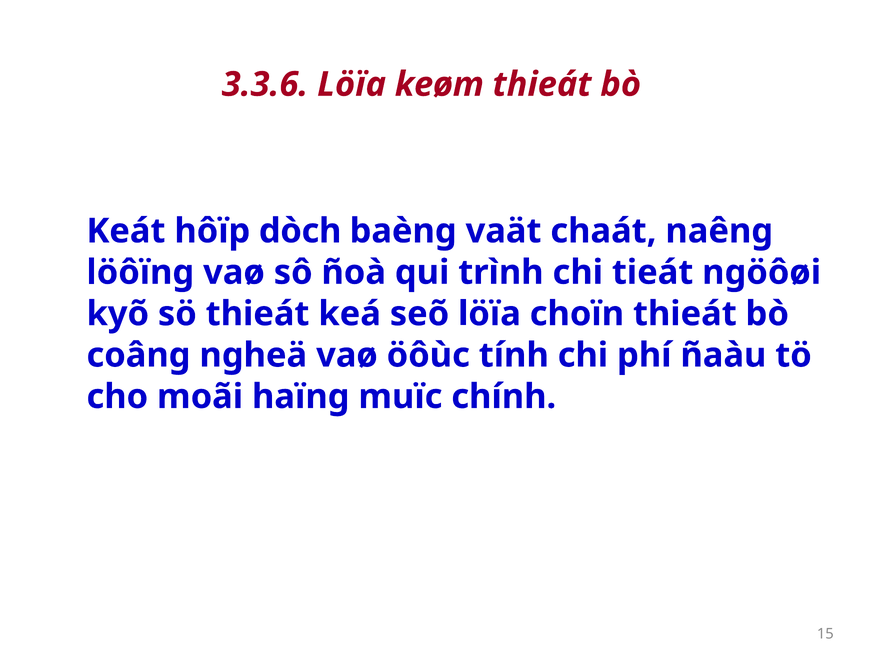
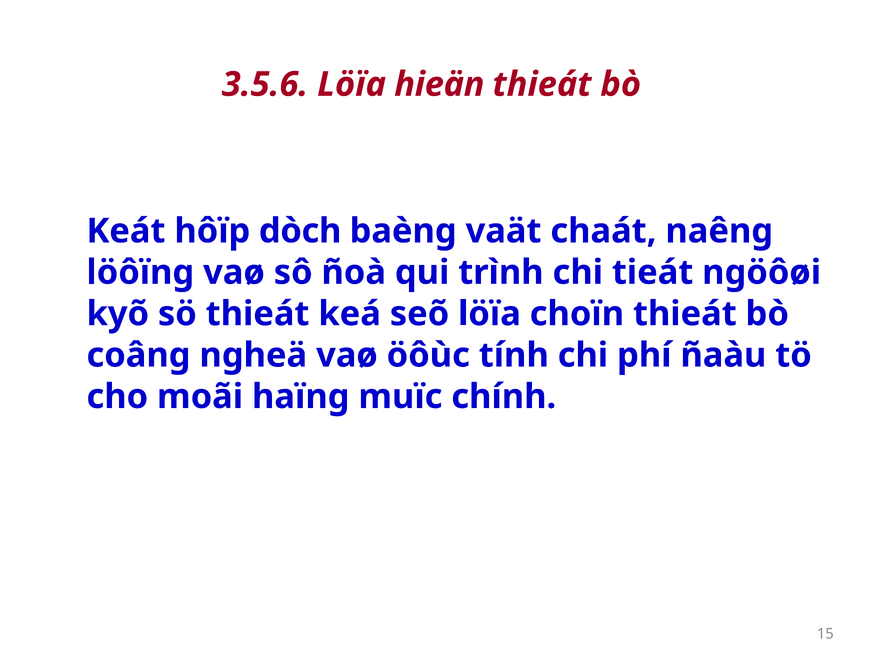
3.3.6: 3.3.6 -> 3.5.6
keøm: keøm -> hieän
